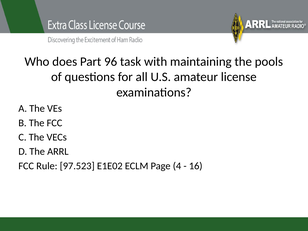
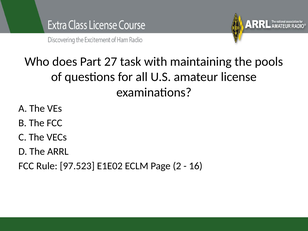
96: 96 -> 27
4: 4 -> 2
